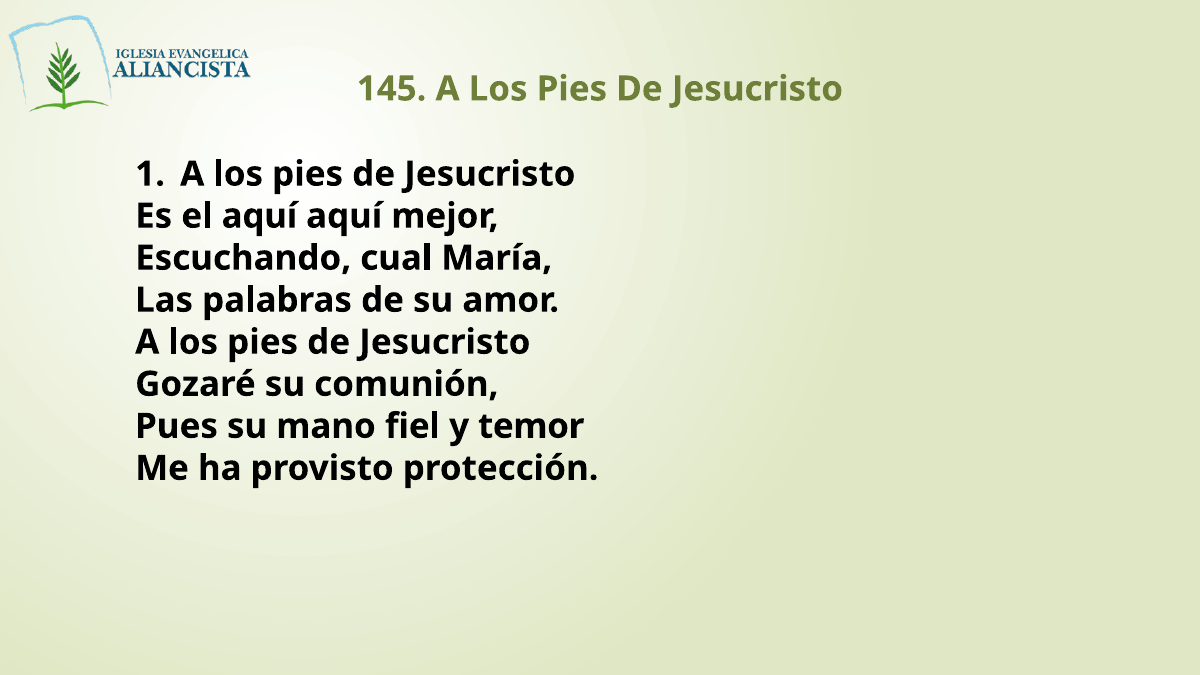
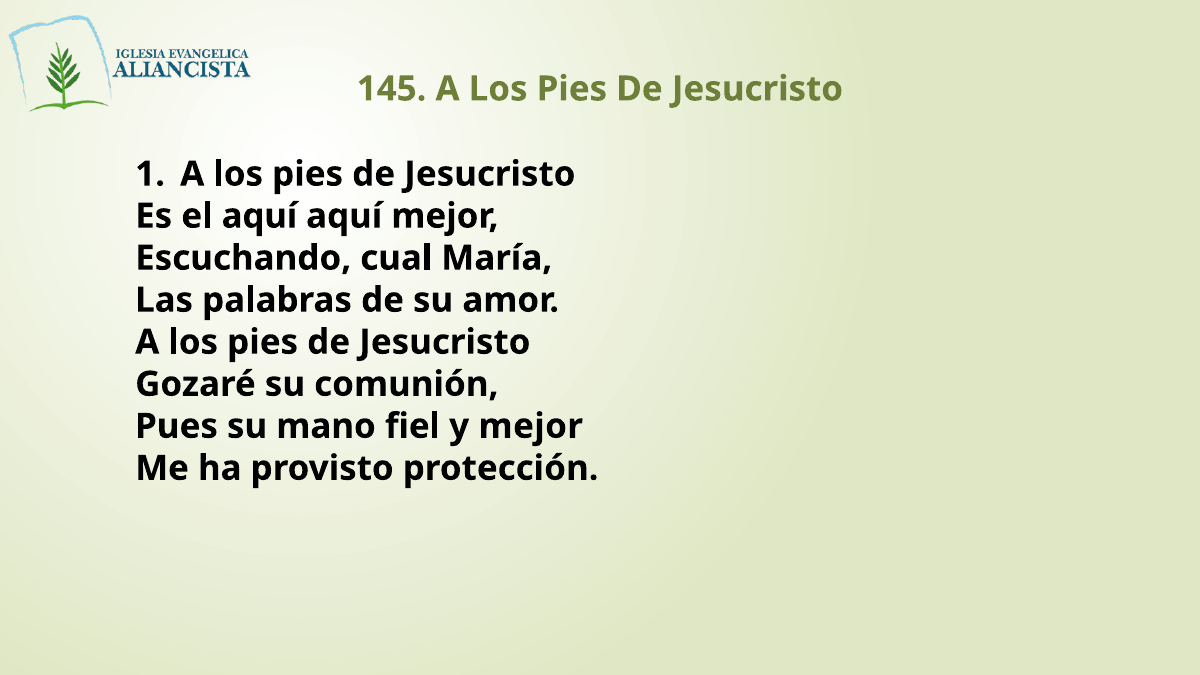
y temor: temor -> mejor
